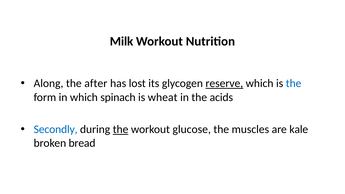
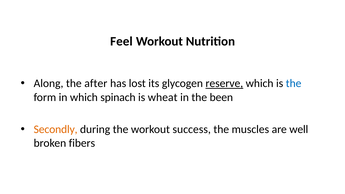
Milk: Milk -> Feel
acids: acids -> been
Secondly colour: blue -> orange
the at (121, 129) underline: present -> none
glucose: glucose -> success
kale: kale -> well
bread: bread -> fibers
